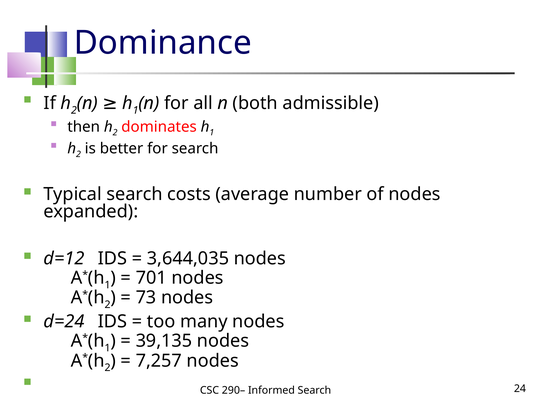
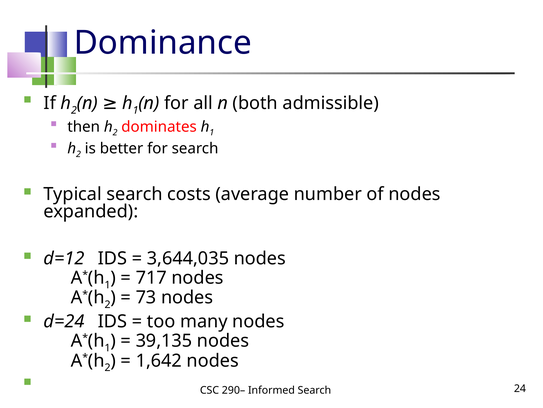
701: 701 -> 717
7,257: 7,257 -> 1,642
